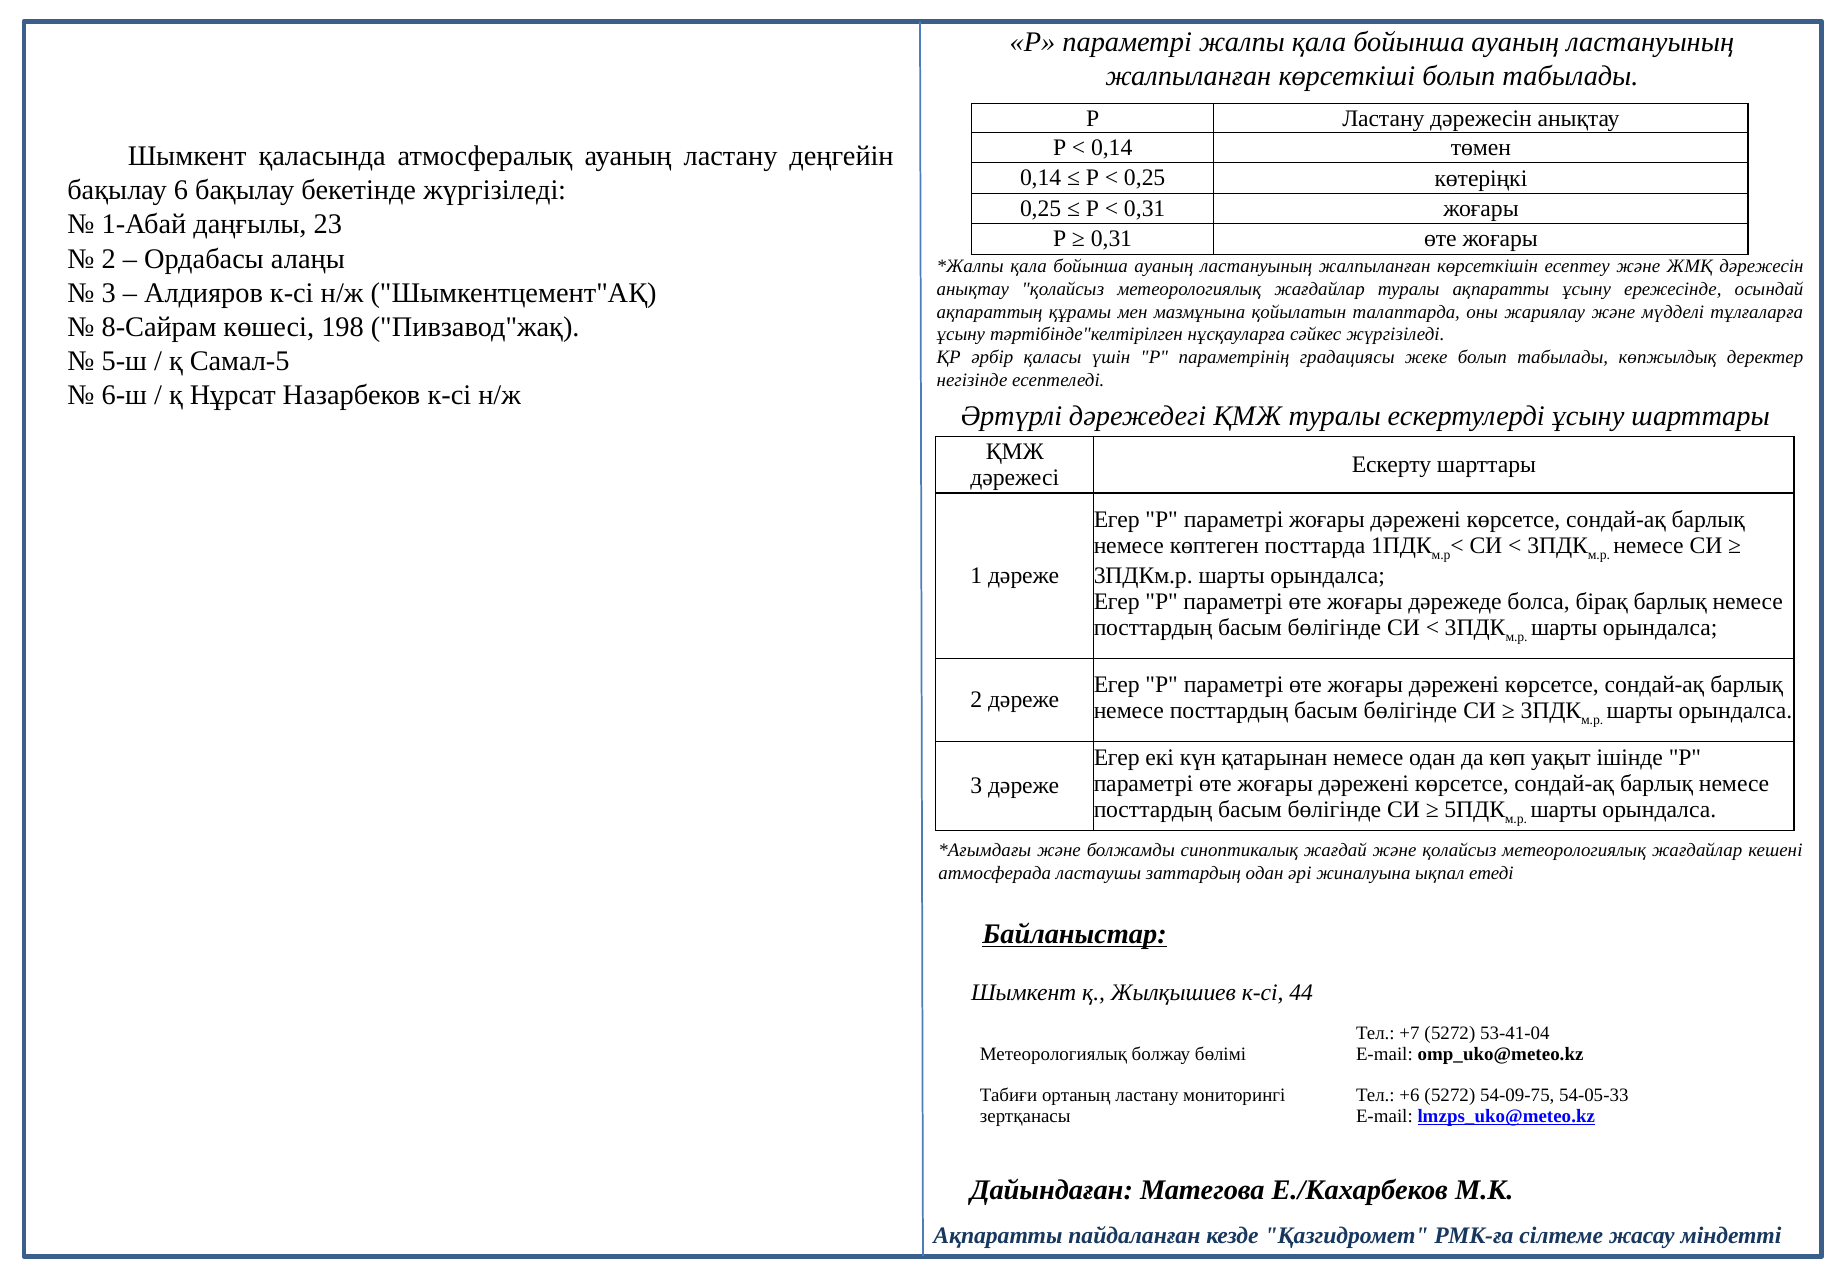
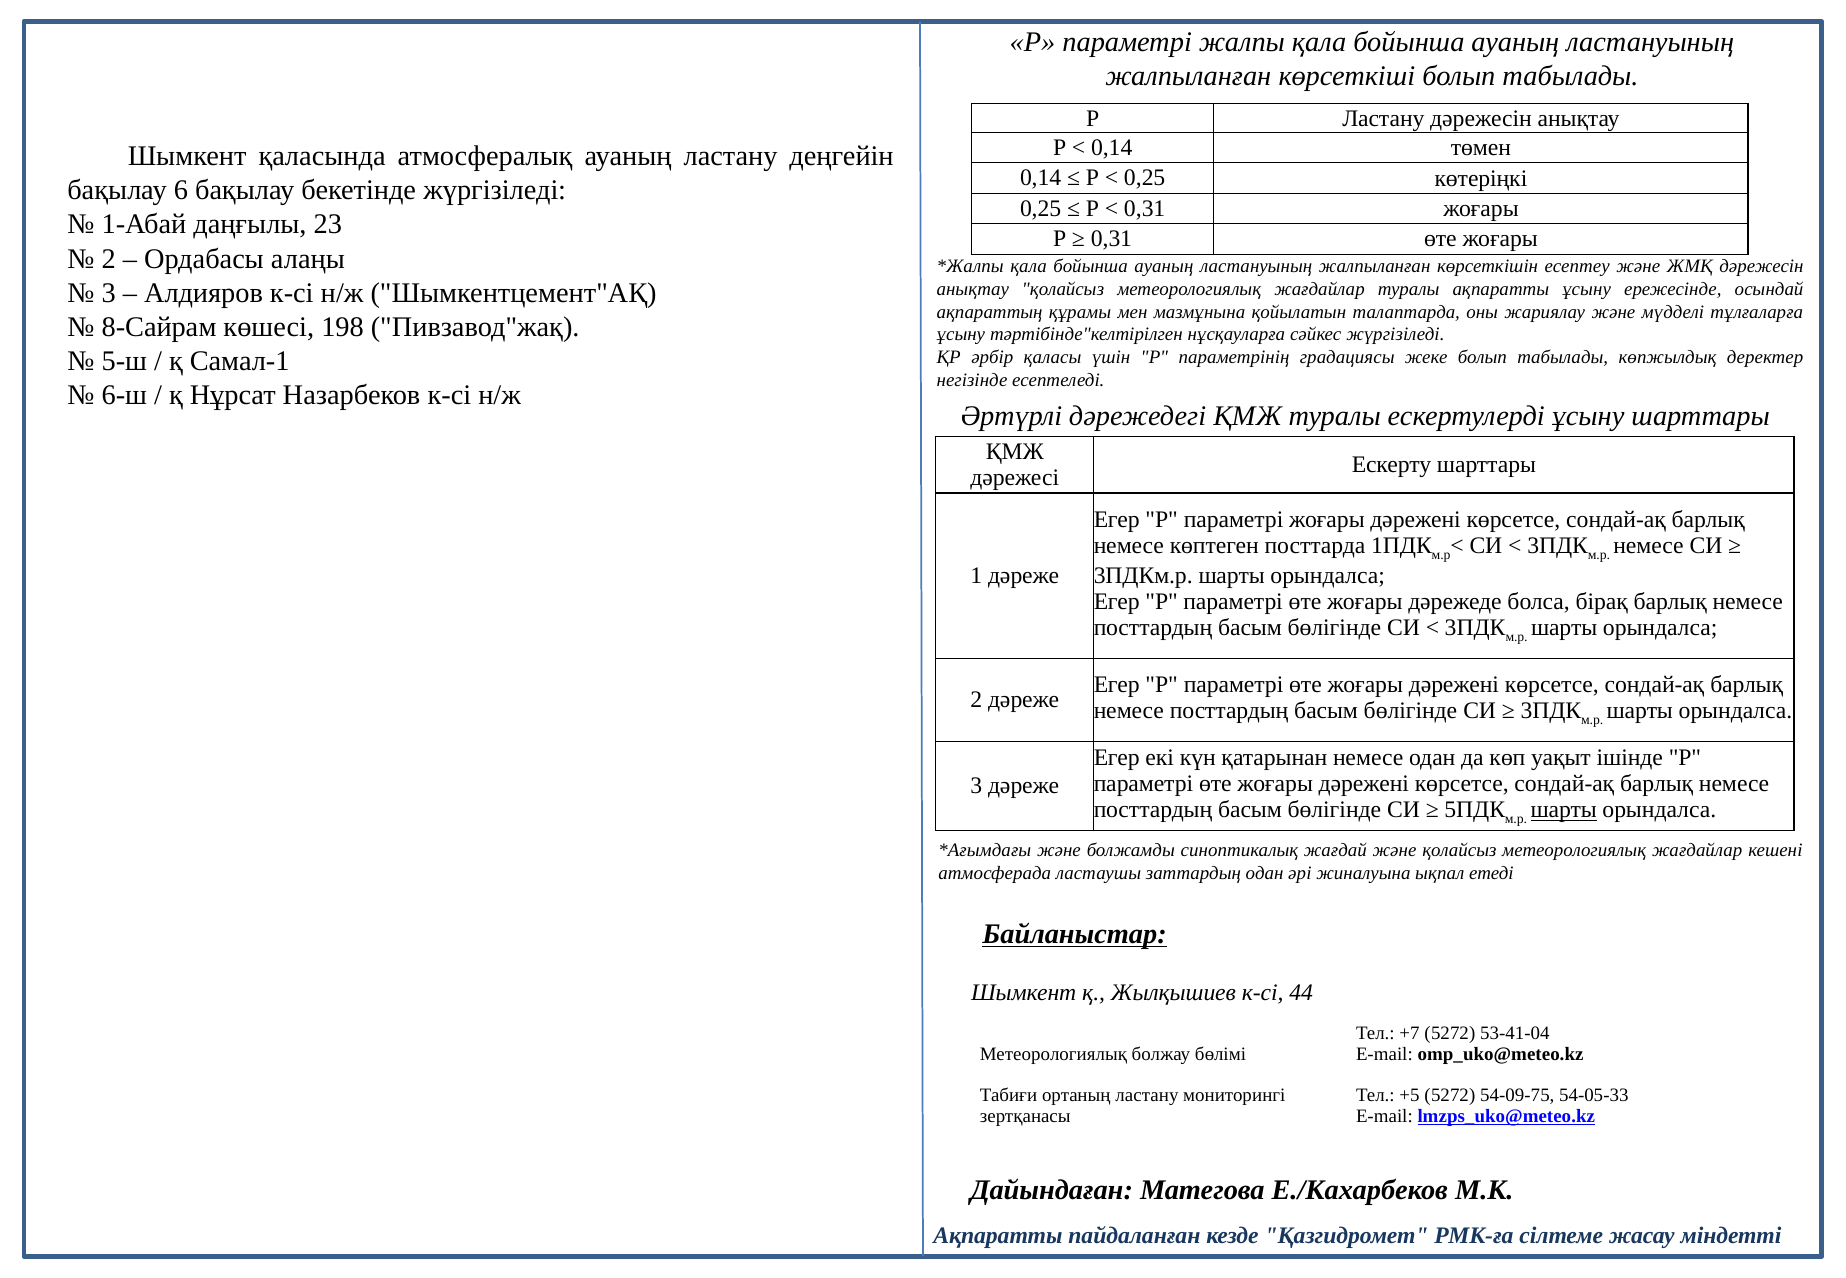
Самал-5: Самал-5 -> Самал-1
шарты at (1564, 810) underline: none -> present
+6: +6 -> +5
